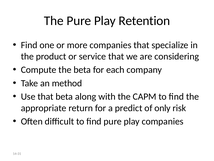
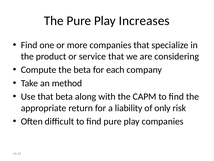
Retention: Retention -> Increases
predict: predict -> liability
